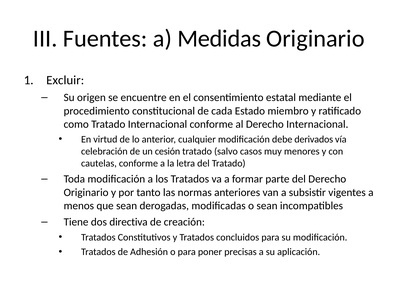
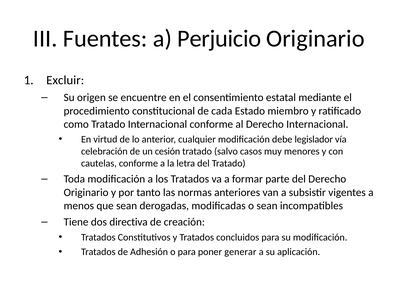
Medidas: Medidas -> Perjuicio
derivados: derivados -> legislador
precisas: precisas -> generar
